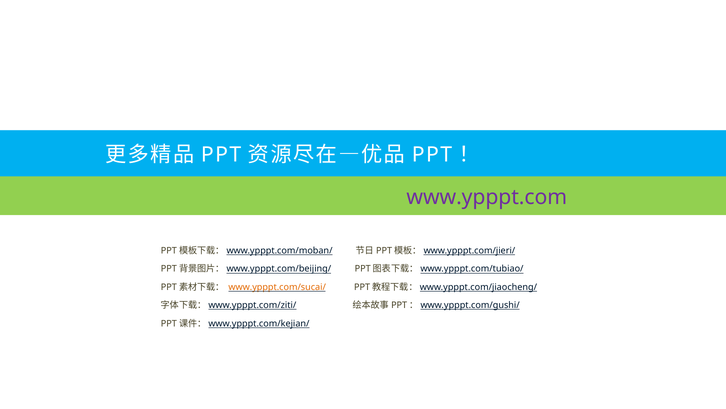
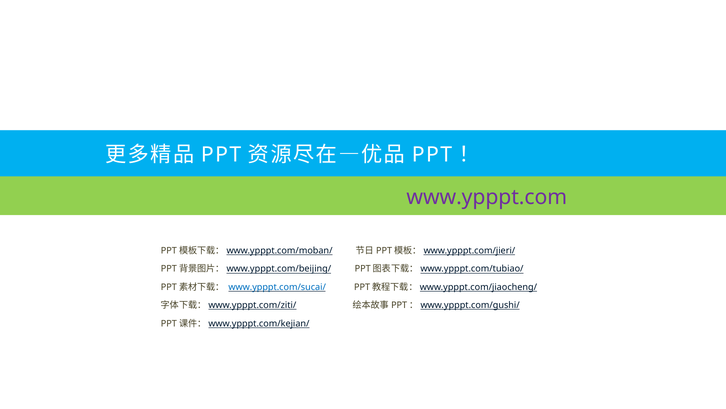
www.ypppt.com/sucai/ colour: orange -> blue
